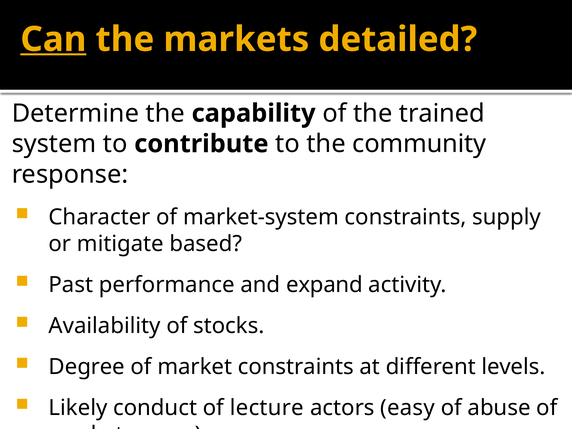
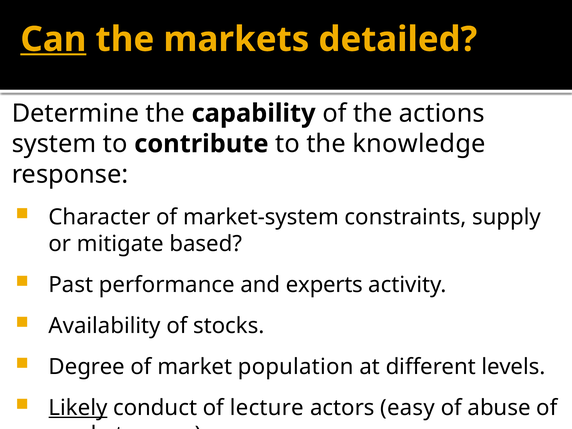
trained: trained -> actions
community: community -> knowledge
expand: expand -> experts
market constraints: constraints -> population
Likely underline: none -> present
